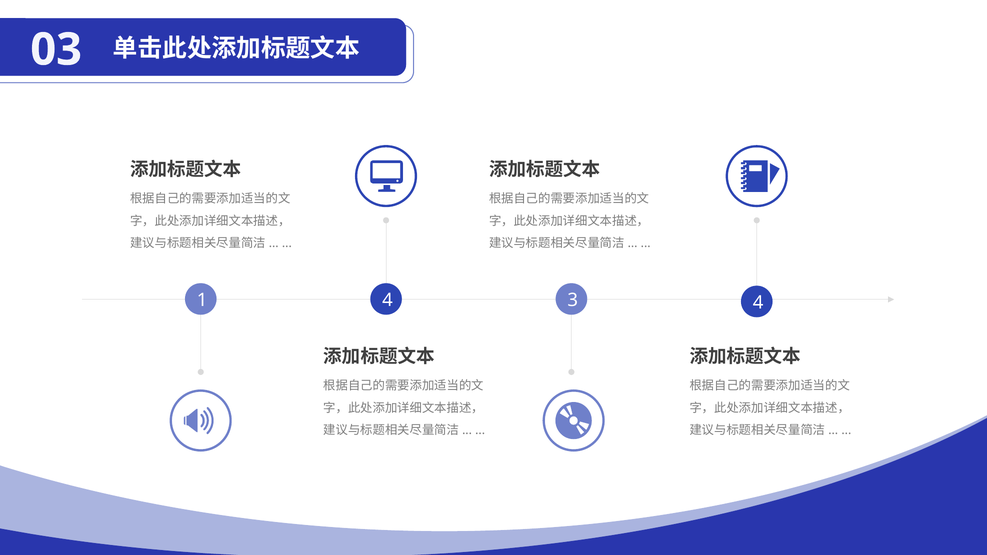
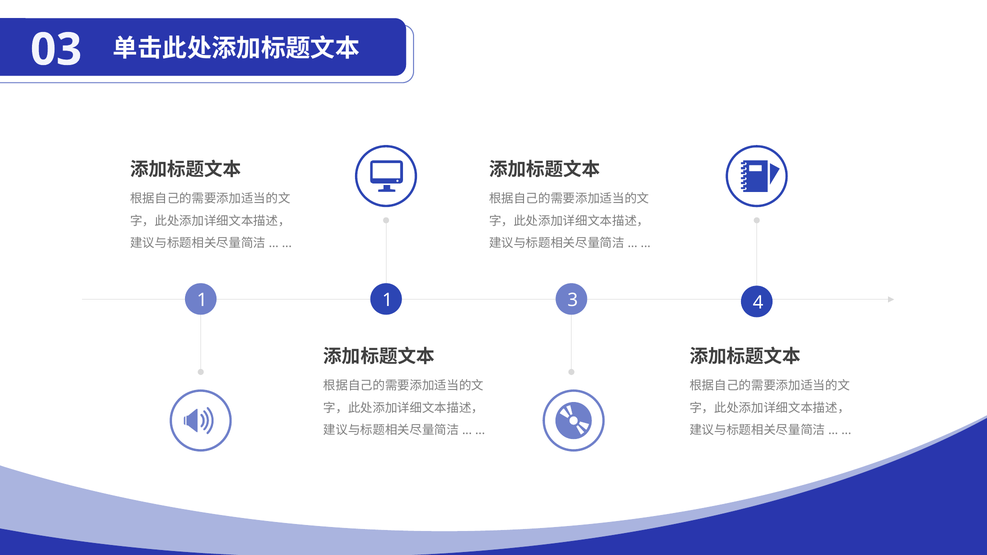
1 4: 4 -> 1
